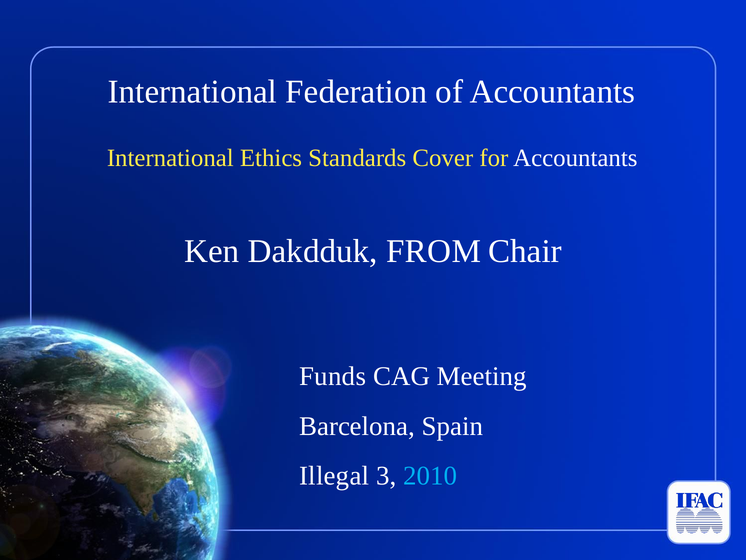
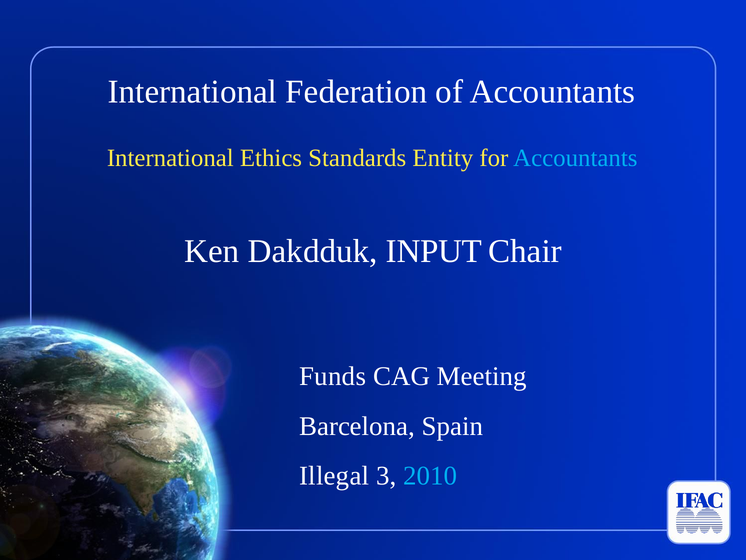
Cover: Cover -> Entity
Accountants at (575, 158) colour: white -> light blue
FROM: FROM -> INPUT
